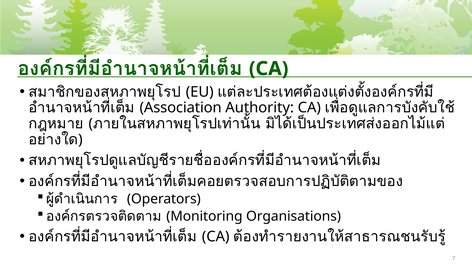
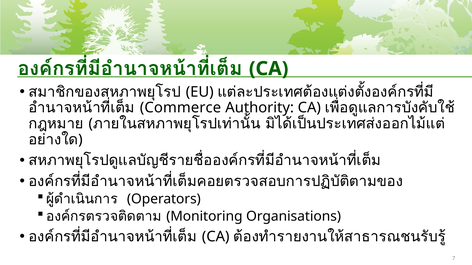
Association: Association -> Commerce
